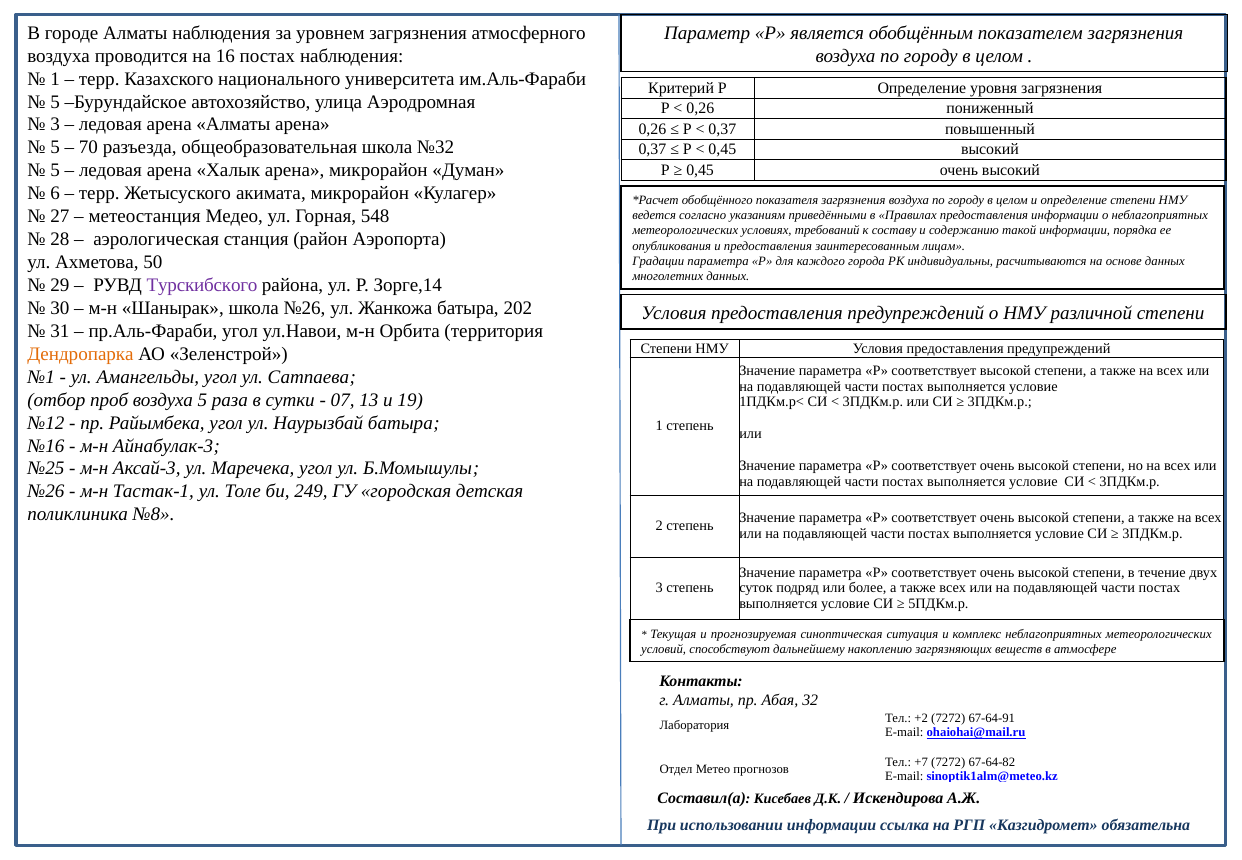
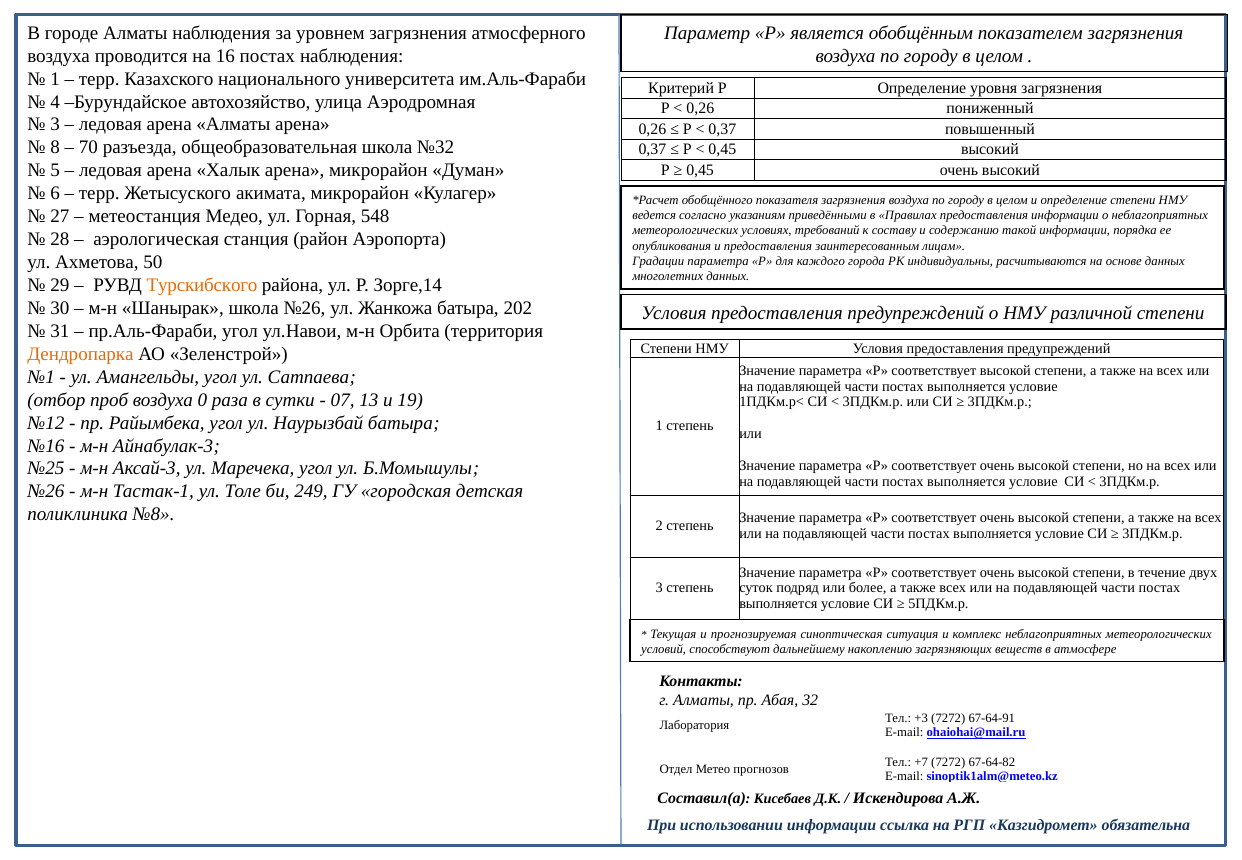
5 at (55, 102): 5 -> 4
5 at (55, 148): 5 -> 8
Турскибского colour: purple -> orange
воздуха 5: 5 -> 0
+2: +2 -> +3
